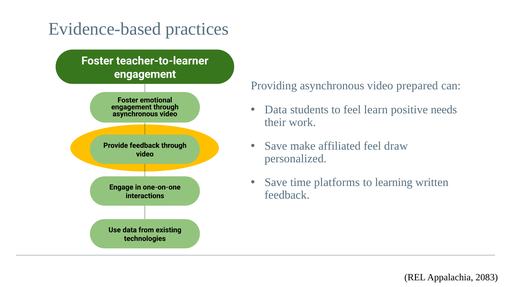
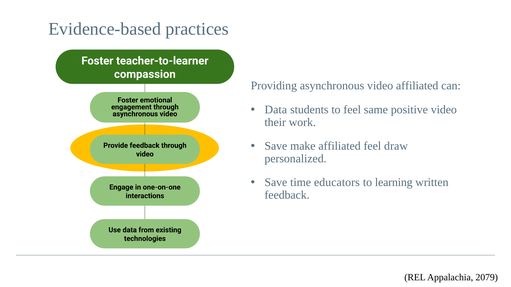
engagement at (145, 74): engagement -> compassion
video prepared: prepared -> affiliated
learn: learn -> same
positive needs: needs -> video
platforms: platforms -> educators
2083: 2083 -> 2079
